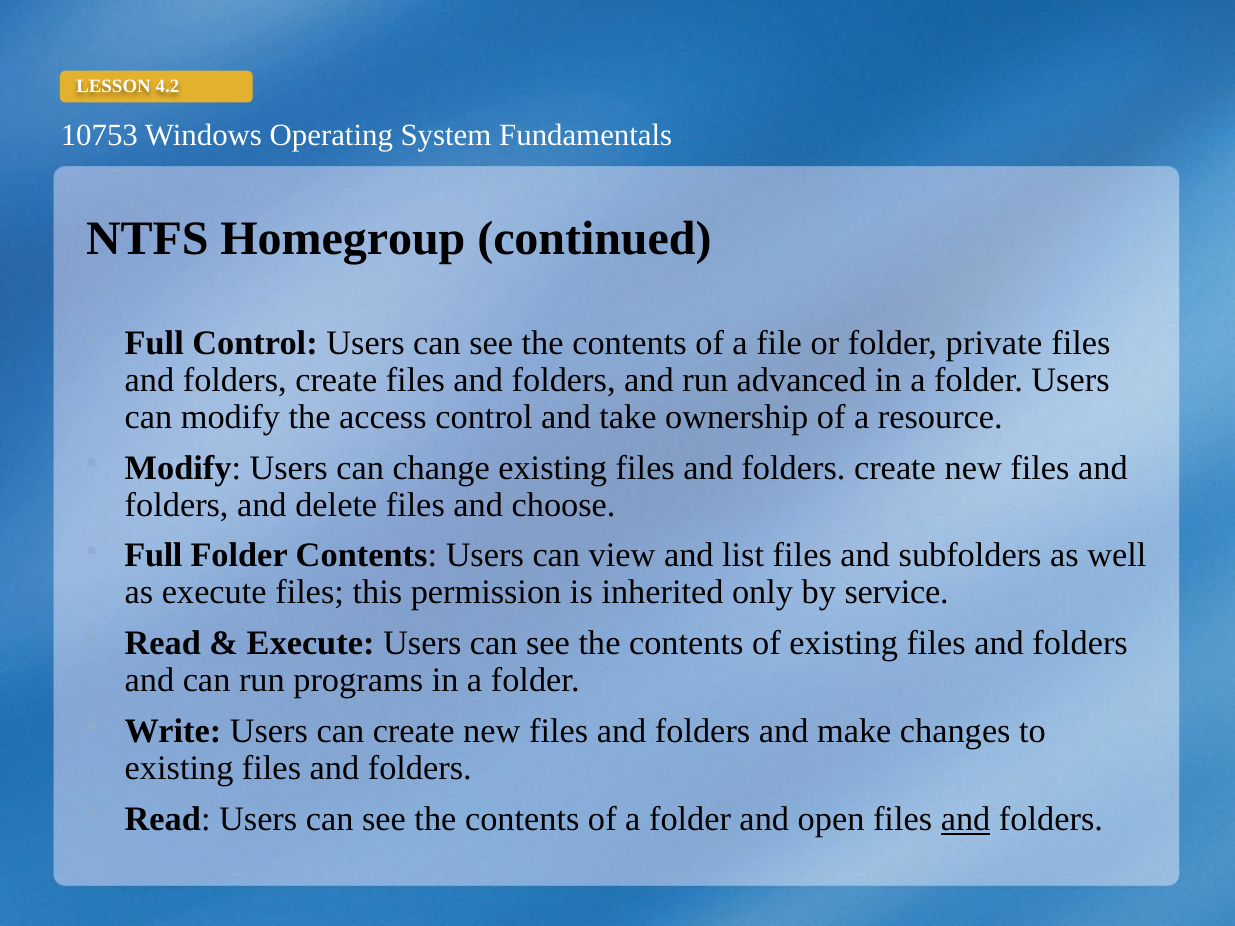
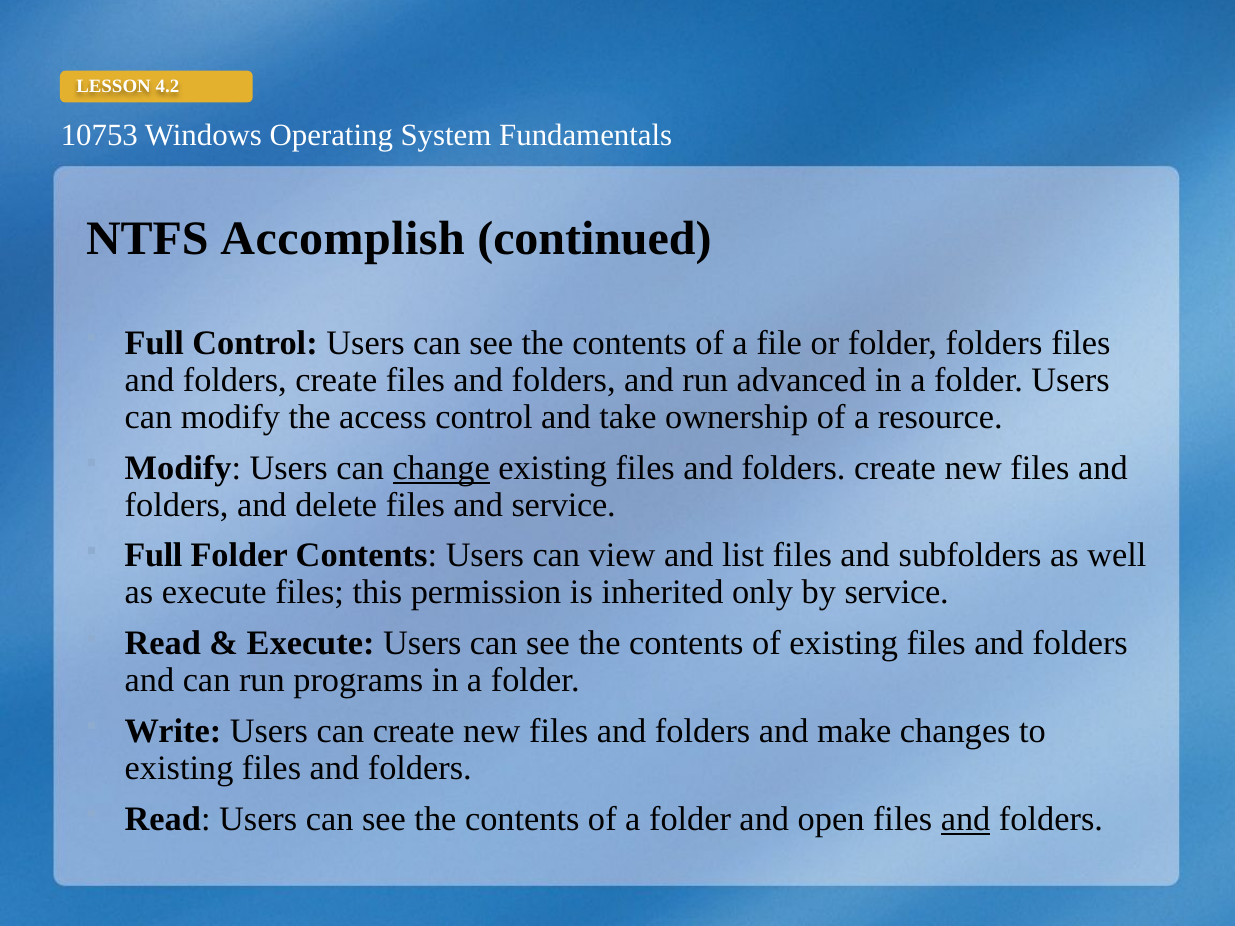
Homegroup: Homegroup -> Accomplish
folder private: private -> folders
change underline: none -> present
and choose: choose -> service
